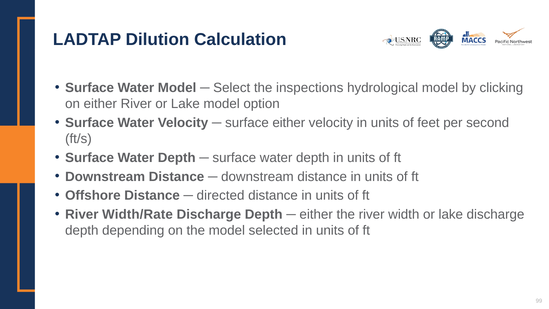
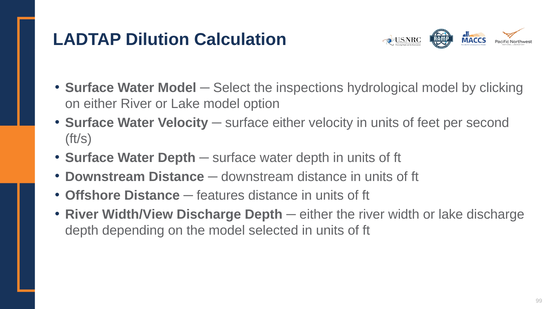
directed: directed -> features
Width/Rate: Width/Rate -> Width/View
